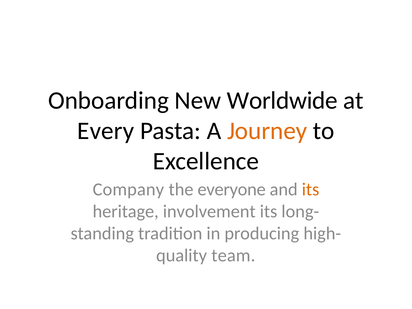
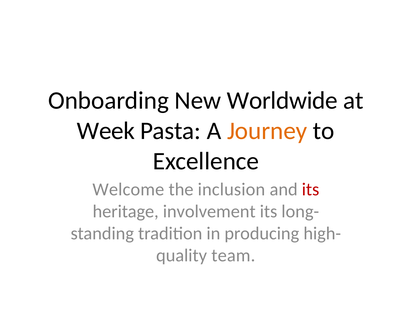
Every: Every -> Week
Company: Company -> Welcome
everyone: everyone -> inclusion
its at (311, 189) colour: orange -> red
